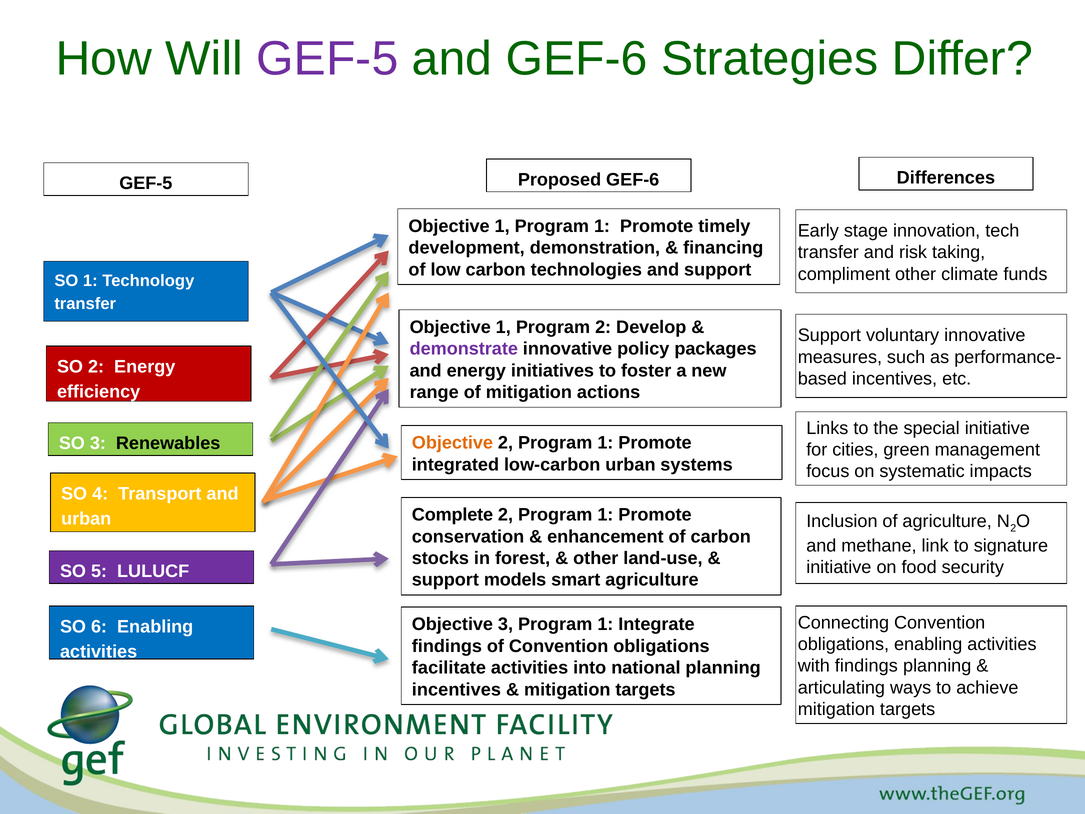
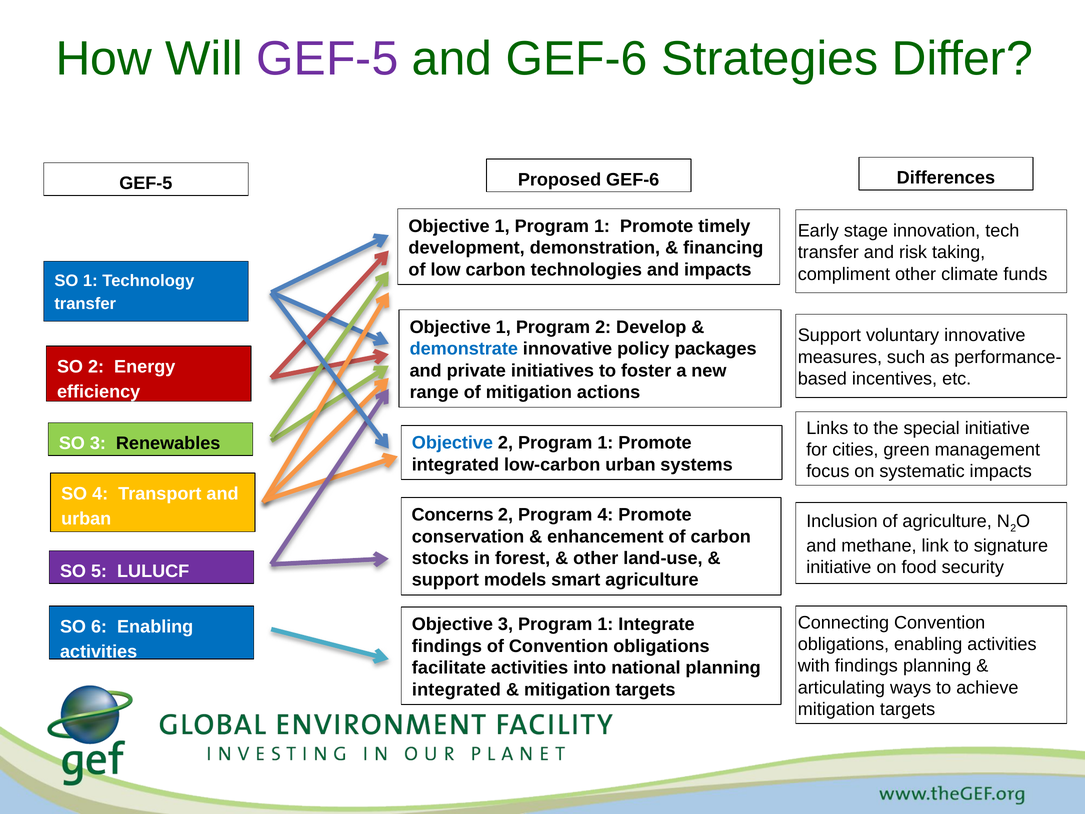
and support: support -> impacts
demonstrate colour: purple -> blue
and energy: energy -> private
Objective at (452, 443) colour: orange -> blue
Complete: Complete -> Concerns
1 at (605, 515): 1 -> 4
incentives at (456, 689): incentives -> integrated
